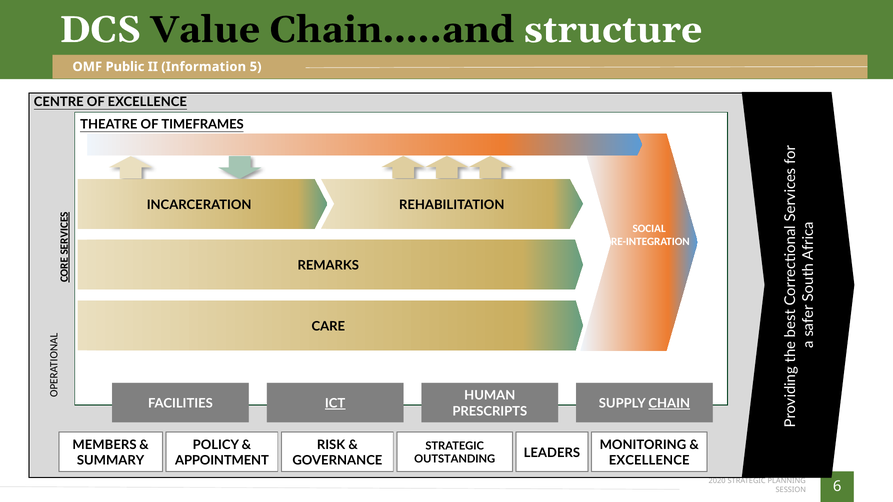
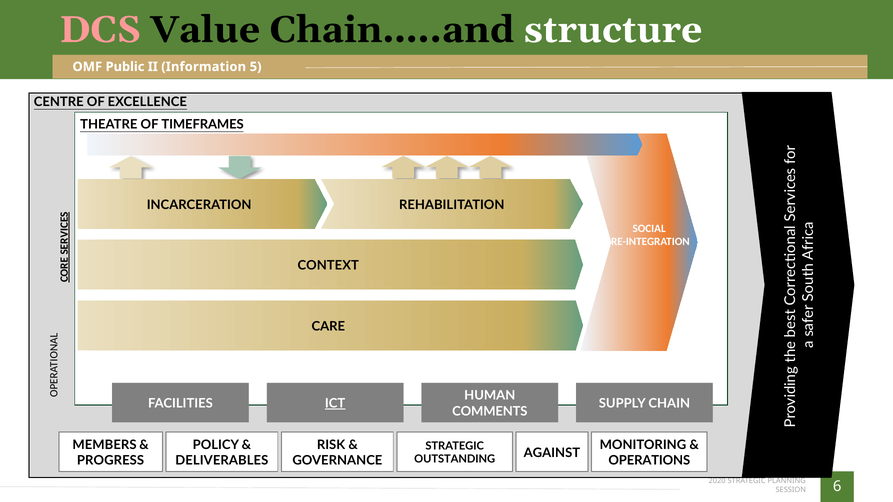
DCS colour: white -> pink
REMARKS: REMARKS -> CONTEXT
CHAIN underline: present -> none
PRESCRIPTS: PRESCRIPTS -> COMMENTS
LEADERS: LEADERS -> AGAINST
SUMMARY: SUMMARY -> PROGRESS
APPOINTMENT: APPOINTMENT -> DELIVERABLES
EXCELLENCE at (649, 461): EXCELLENCE -> OPERATIONS
